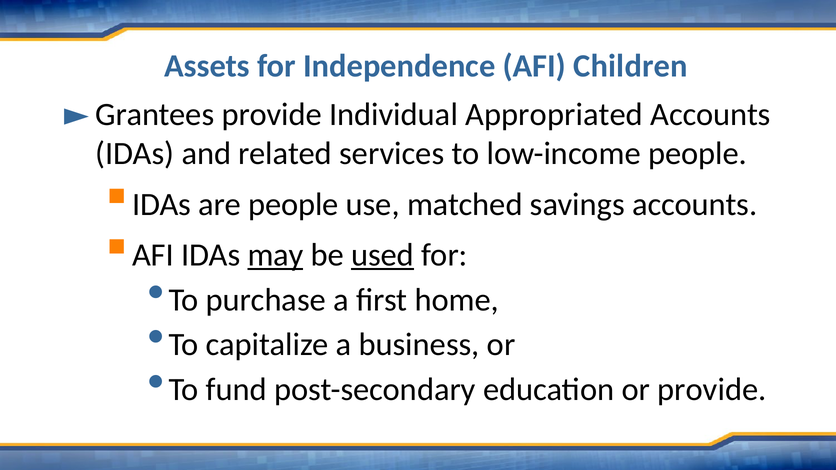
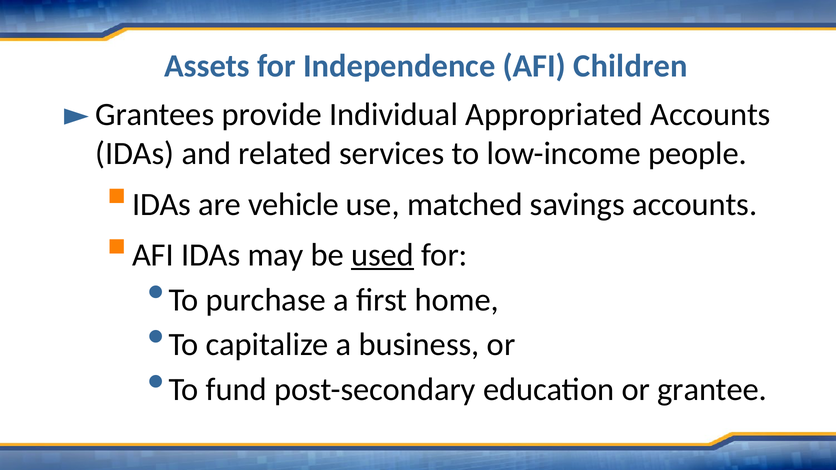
are people: people -> vehicle
may underline: present -> none
or provide: provide -> grantee
